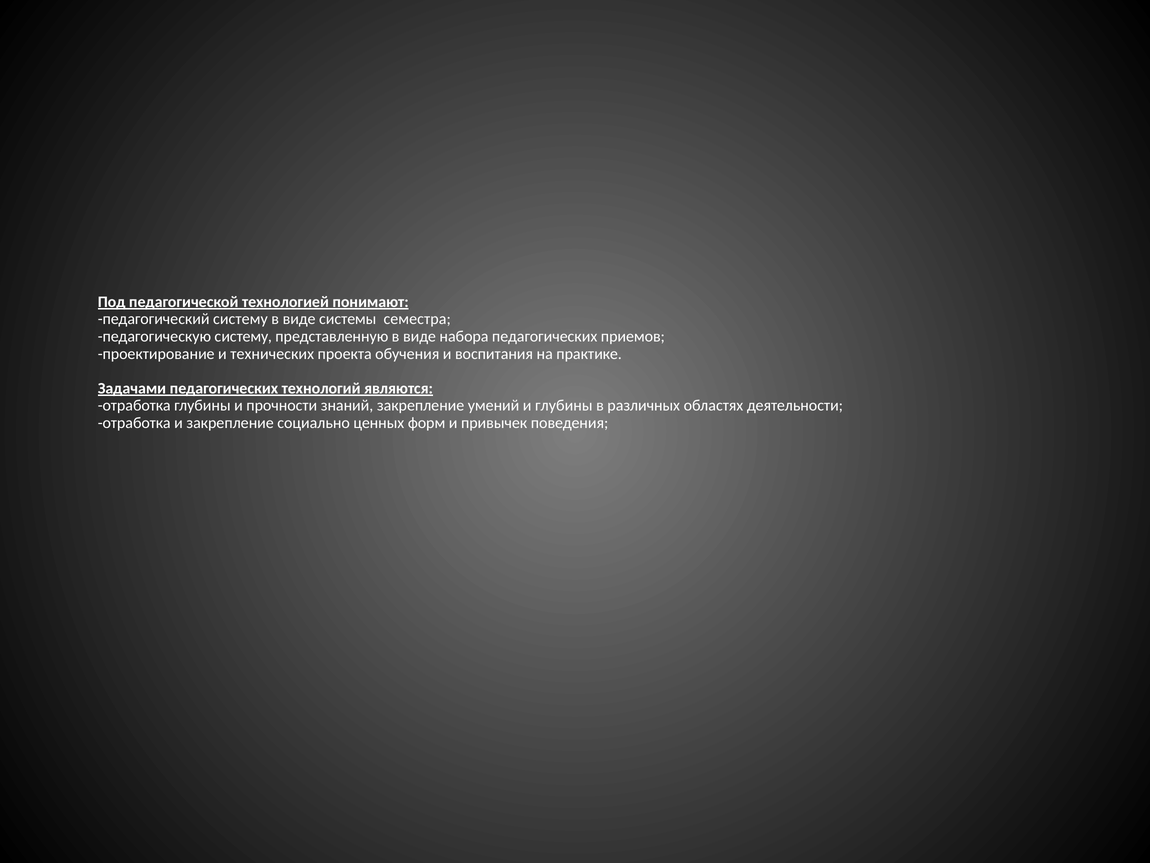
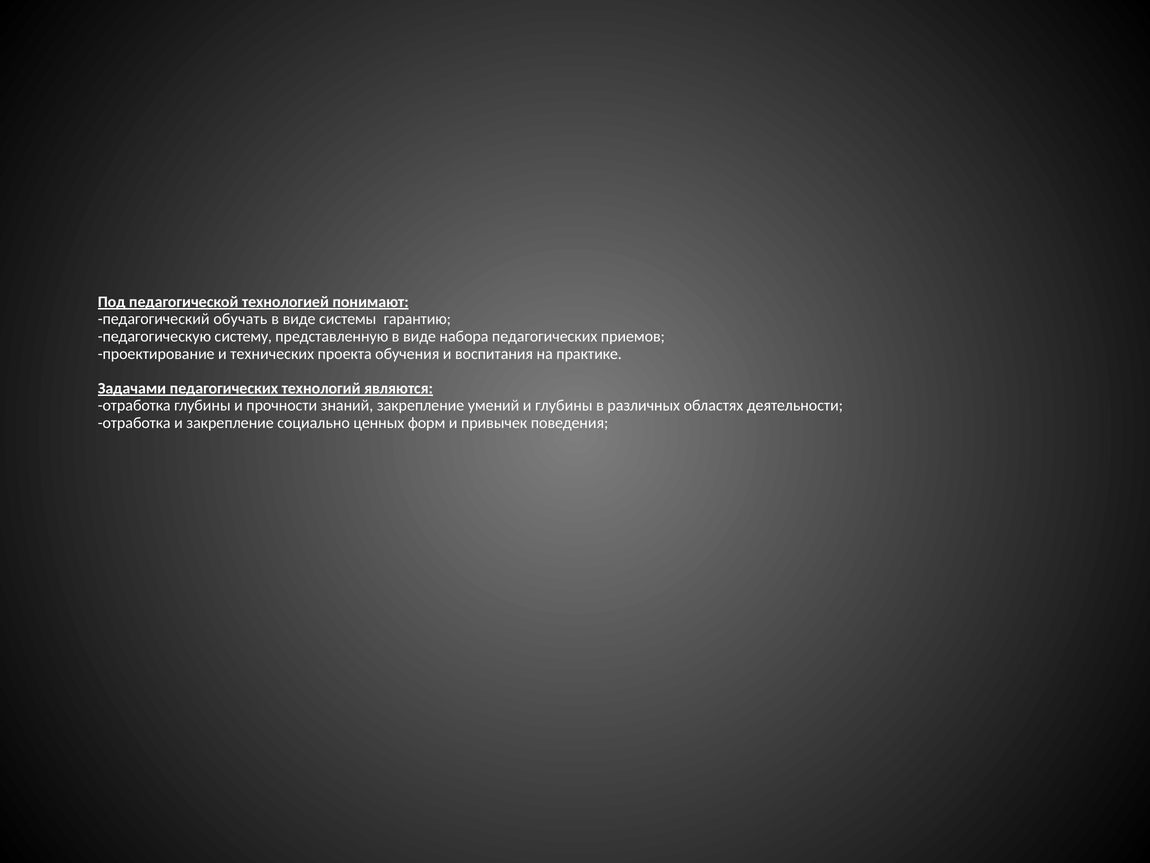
педагогический систему: систему -> обучать
семестра: семестра -> гарантию
